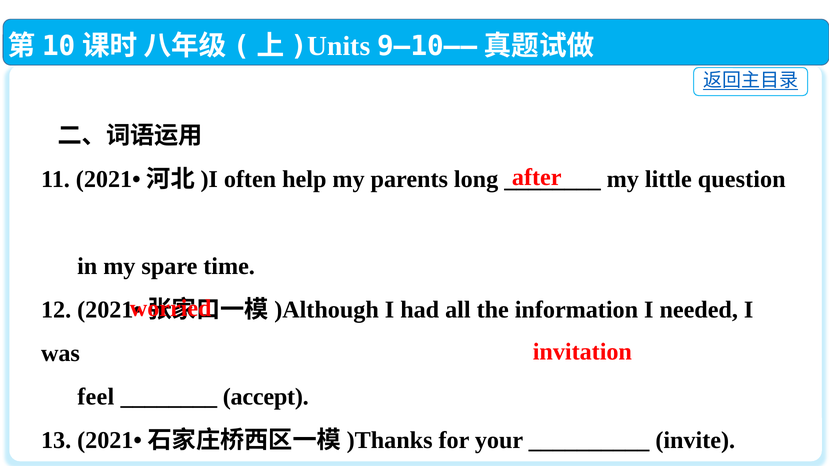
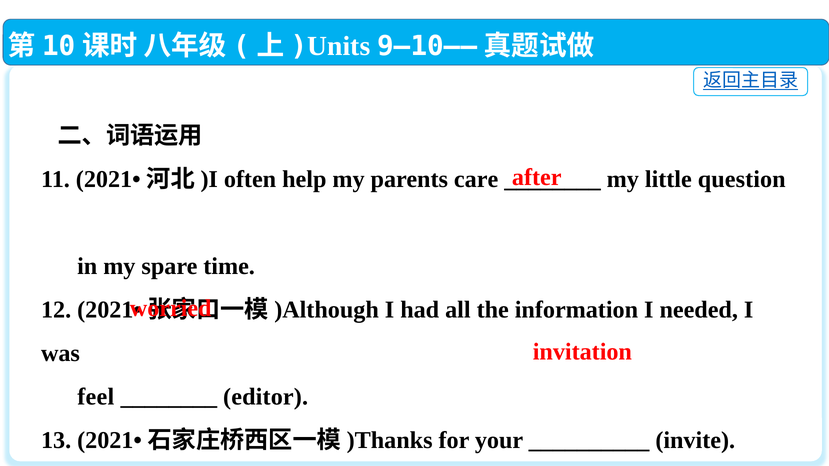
long: long -> care
accept: accept -> editor
